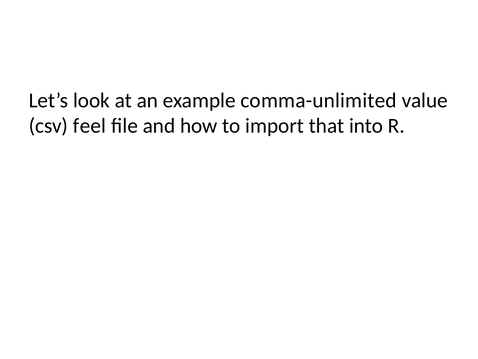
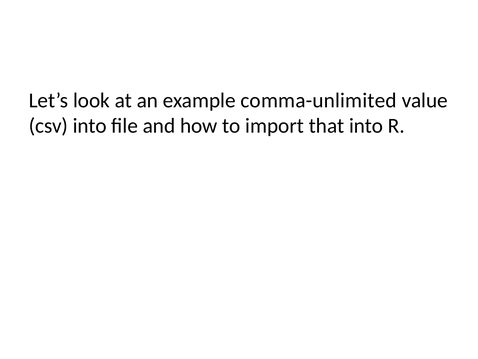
csv feel: feel -> into
